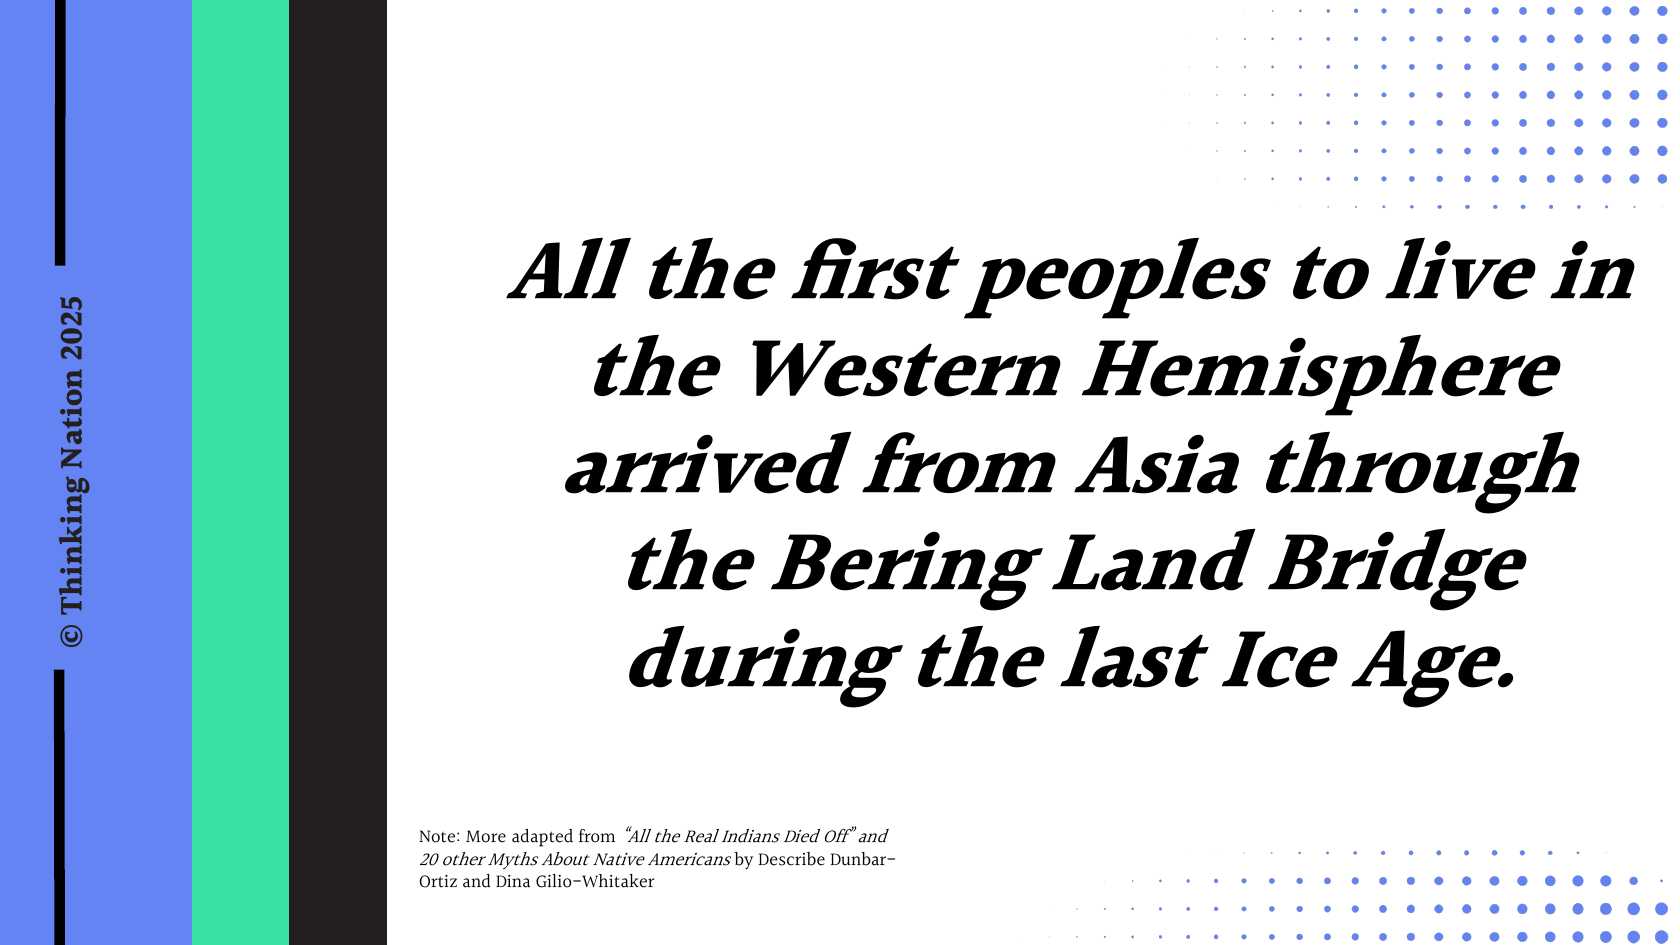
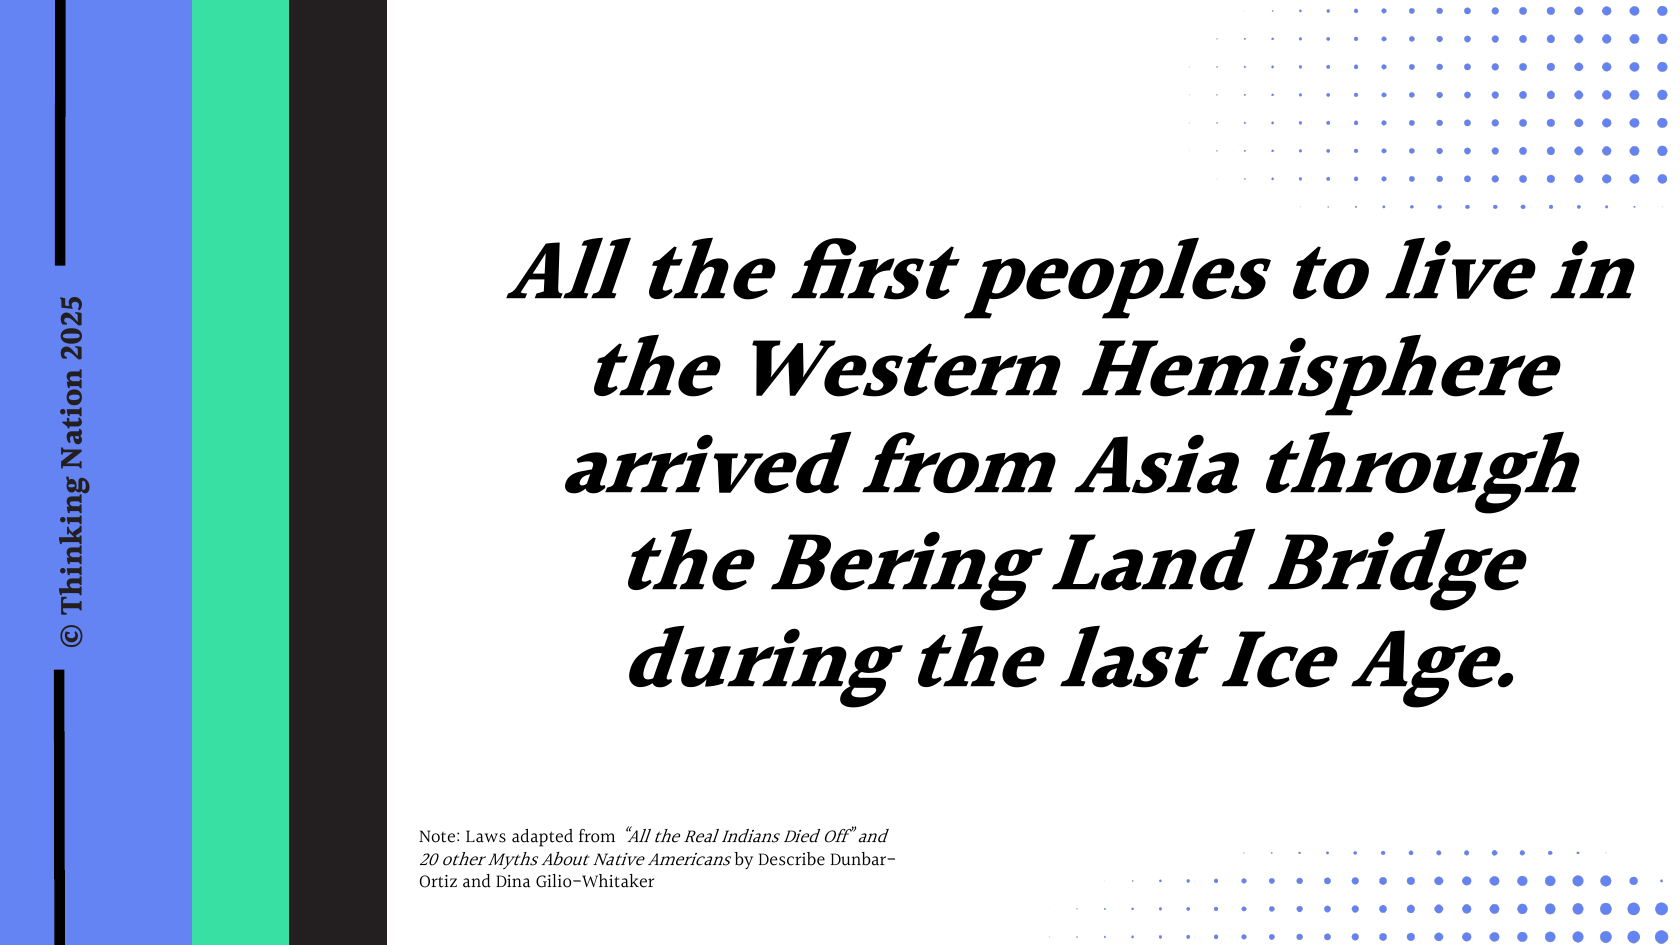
More: More -> Laws
